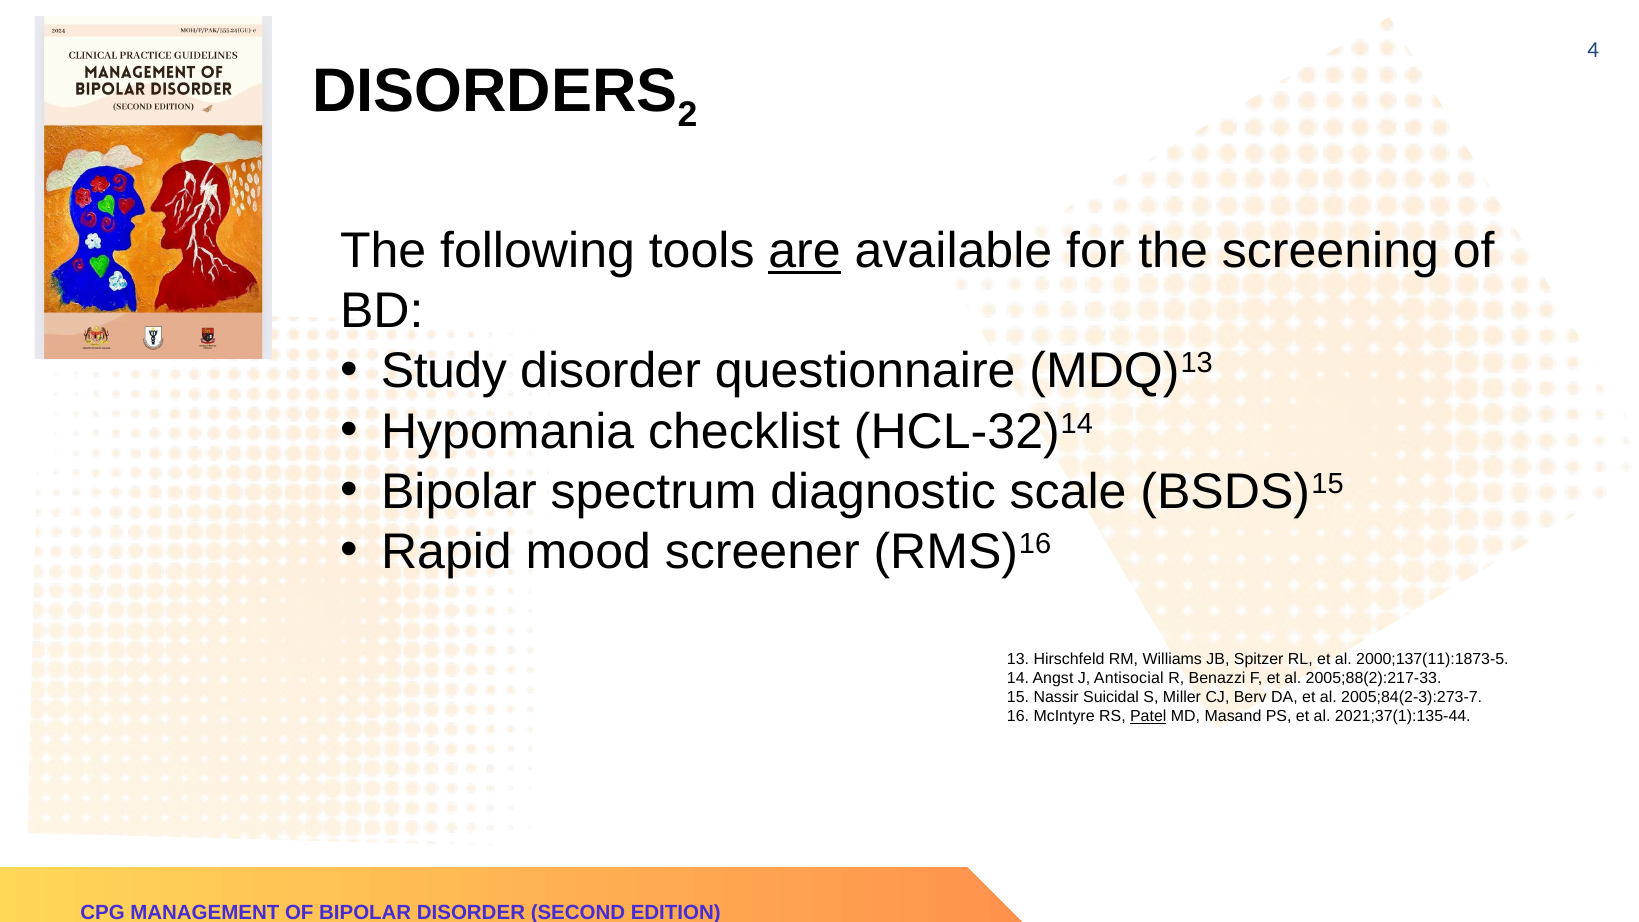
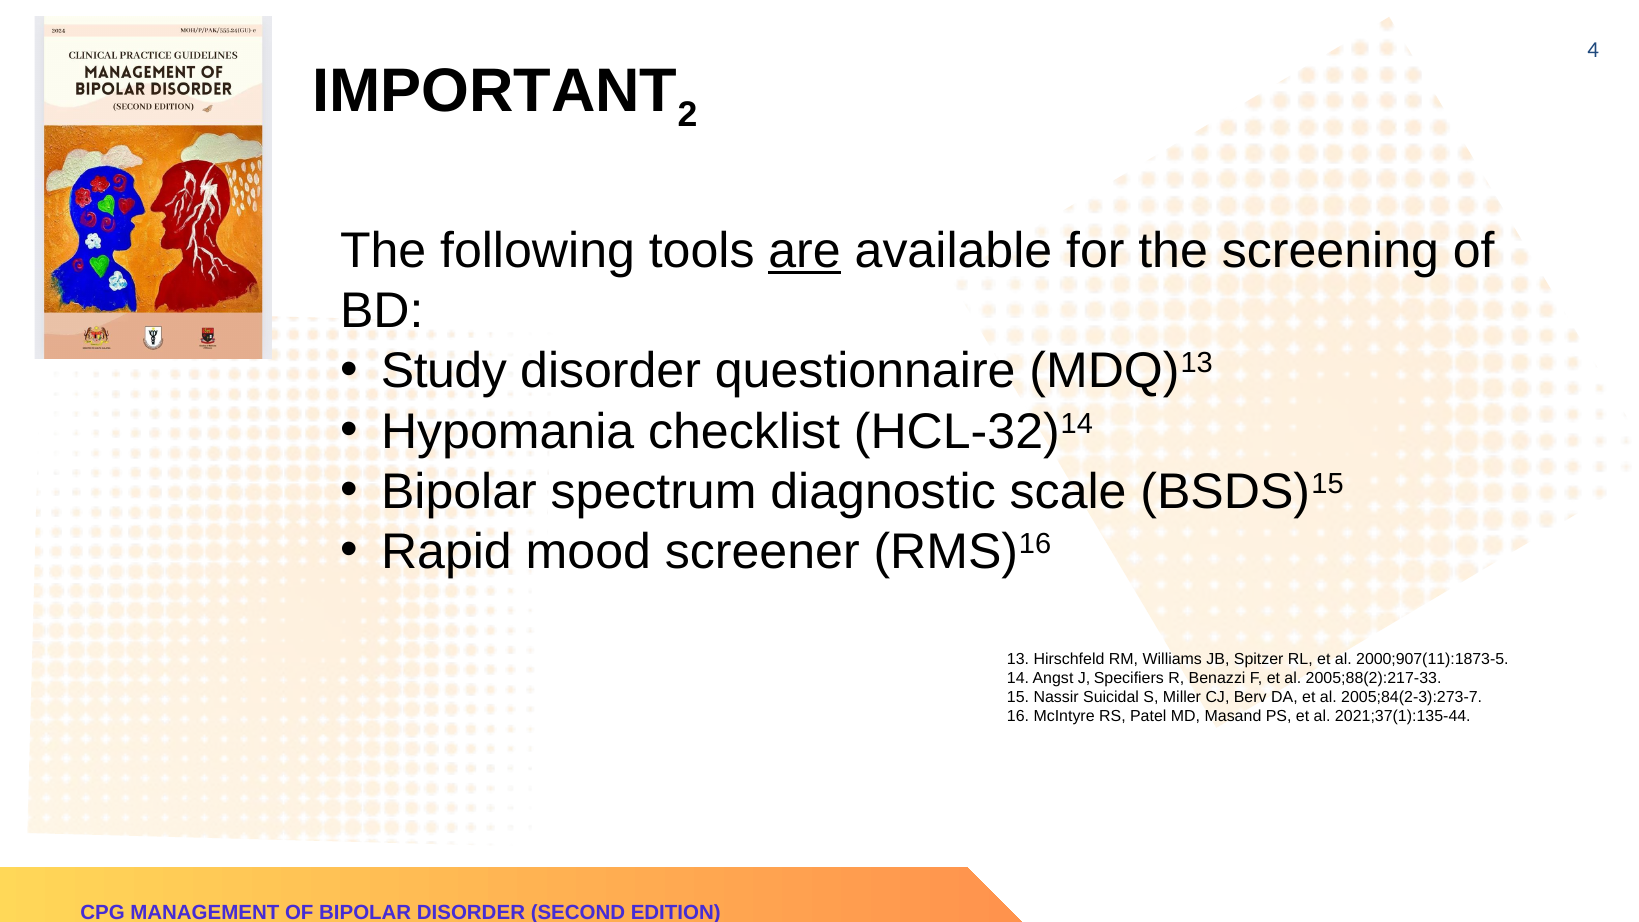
DISORDERS: DISORDERS -> IMPORTANT
2000;137(11):1873-5: 2000;137(11):1873-5 -> 2000;907(11):1873-5
Antisocial: Antisocial -> Specifiers
Patel underline: present -> none
